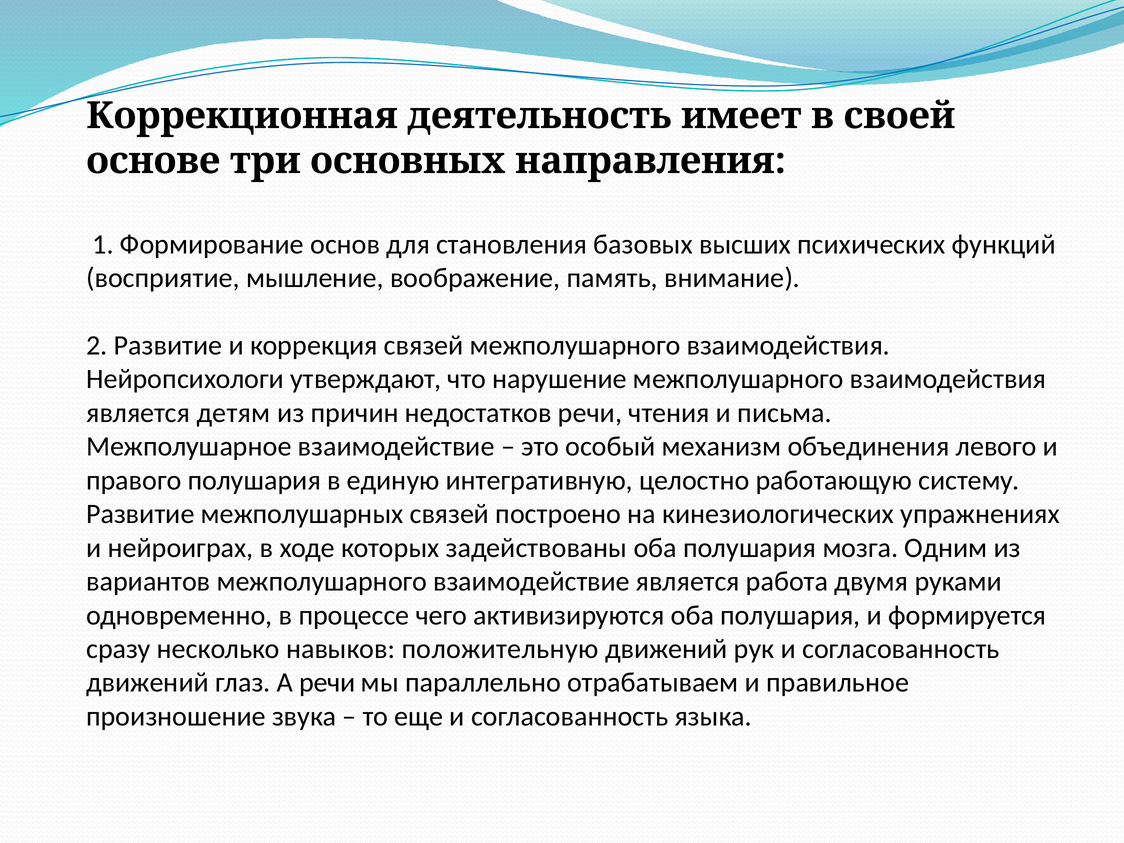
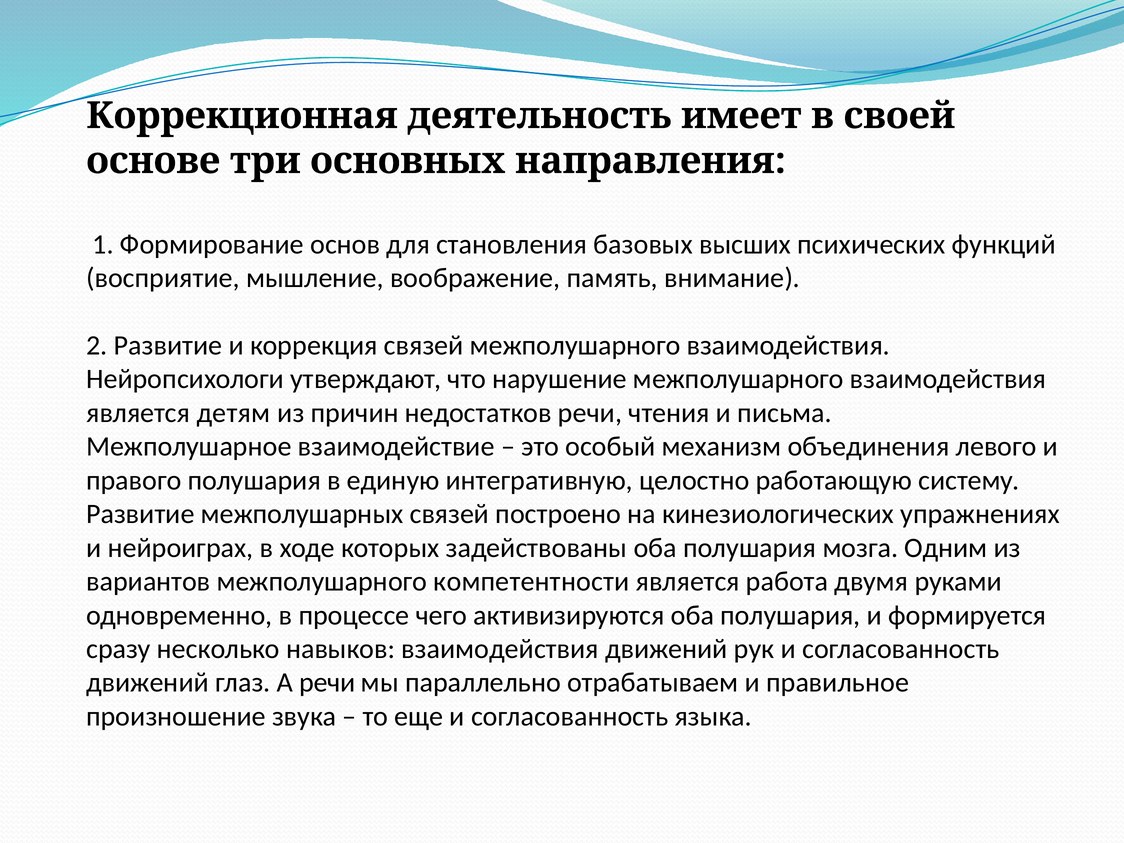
межполушарного взаимодействие: взаимодействие -> компетентности
навыков положительную: положительную -> взаимодействия
